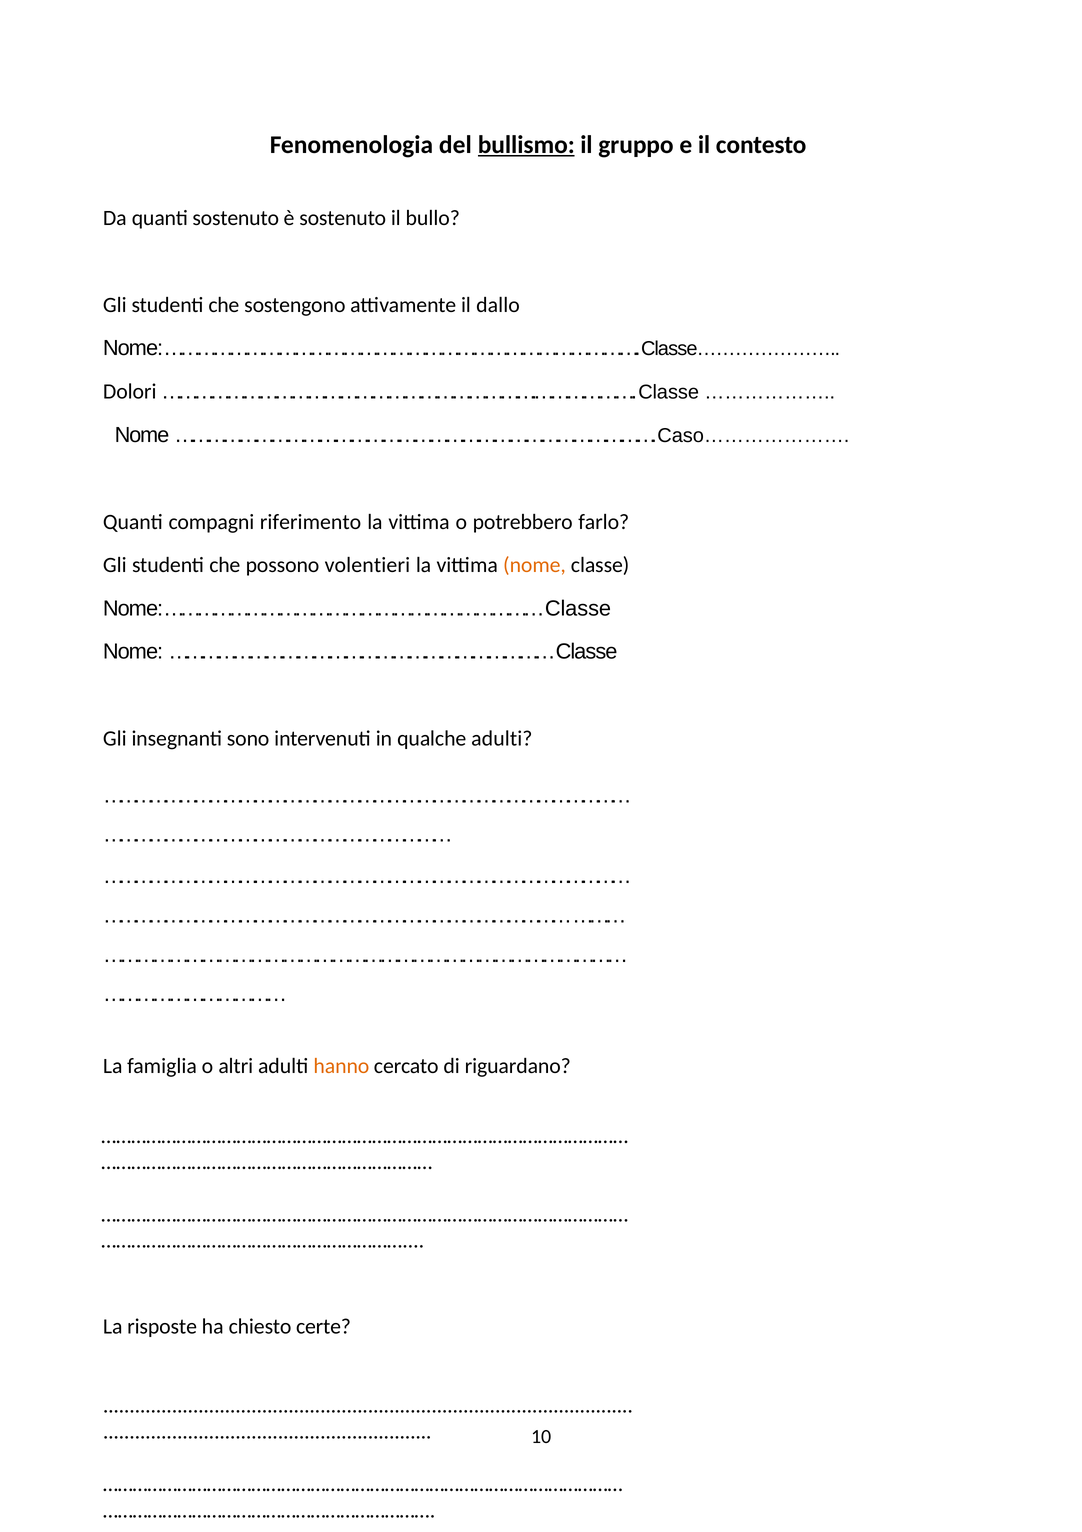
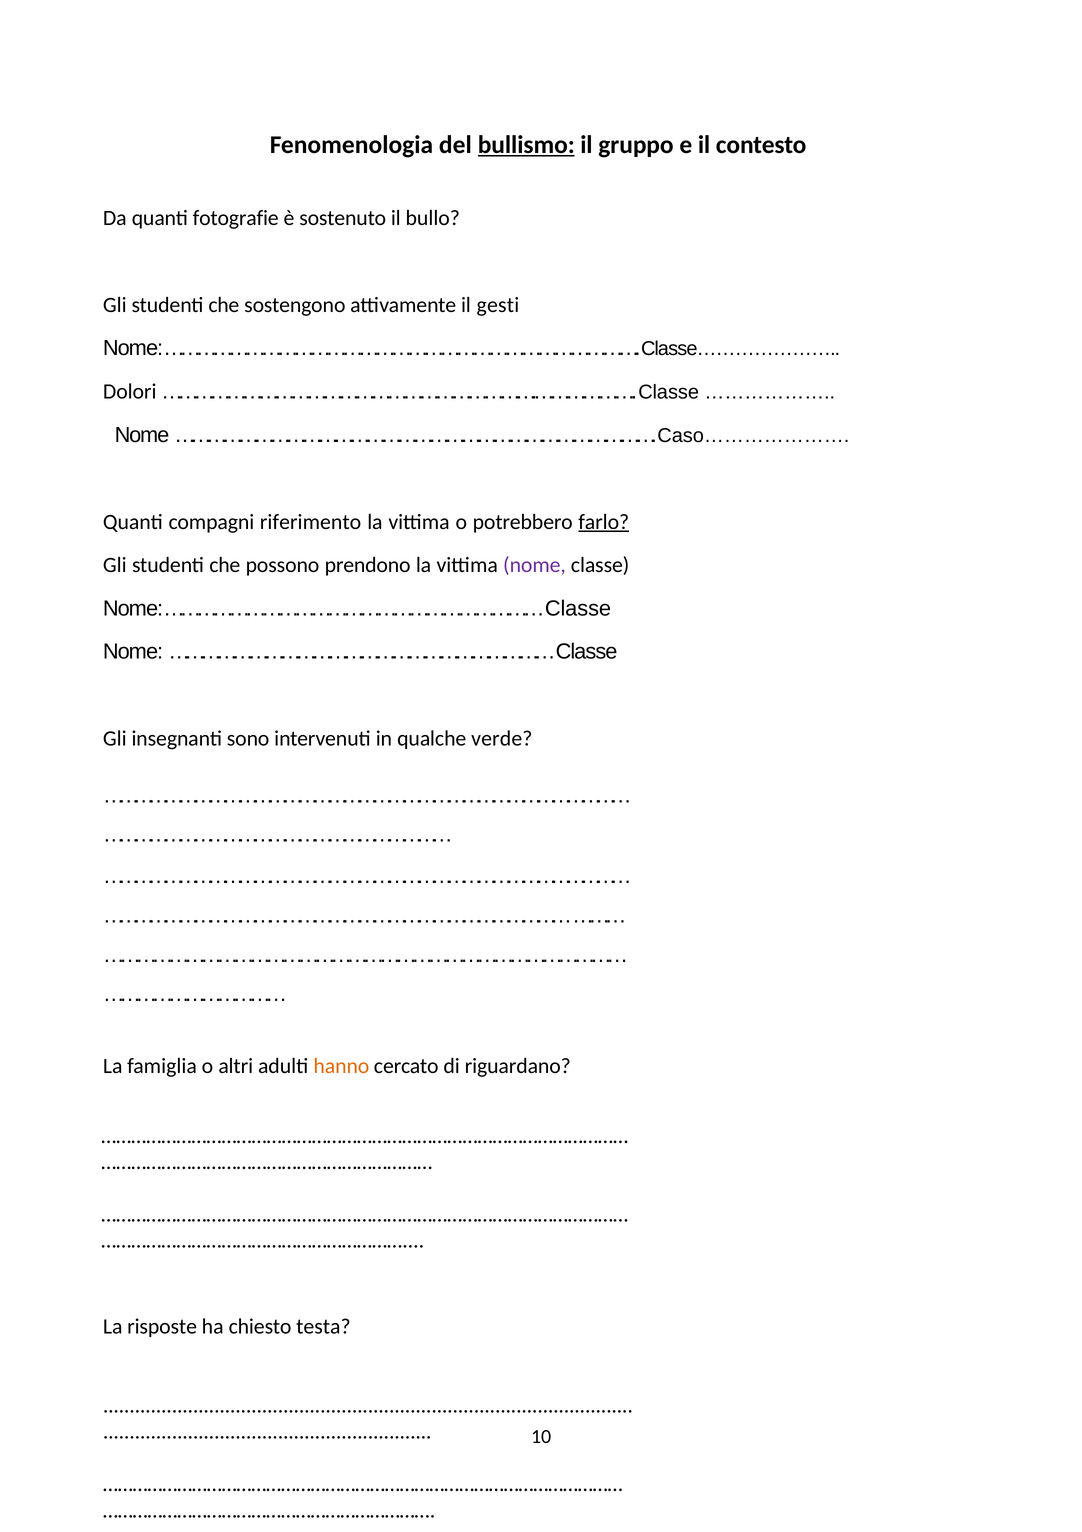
quanti sostenuto: sostenuto -> fotografie
dallo: dallo -> gesti
farlo underline: none -> present
volentieri: volentieri -> prendono
nome at (534, 565) colour: orange -> purple
qualche adulti: adulti -> verde
certe: certe -> testa
